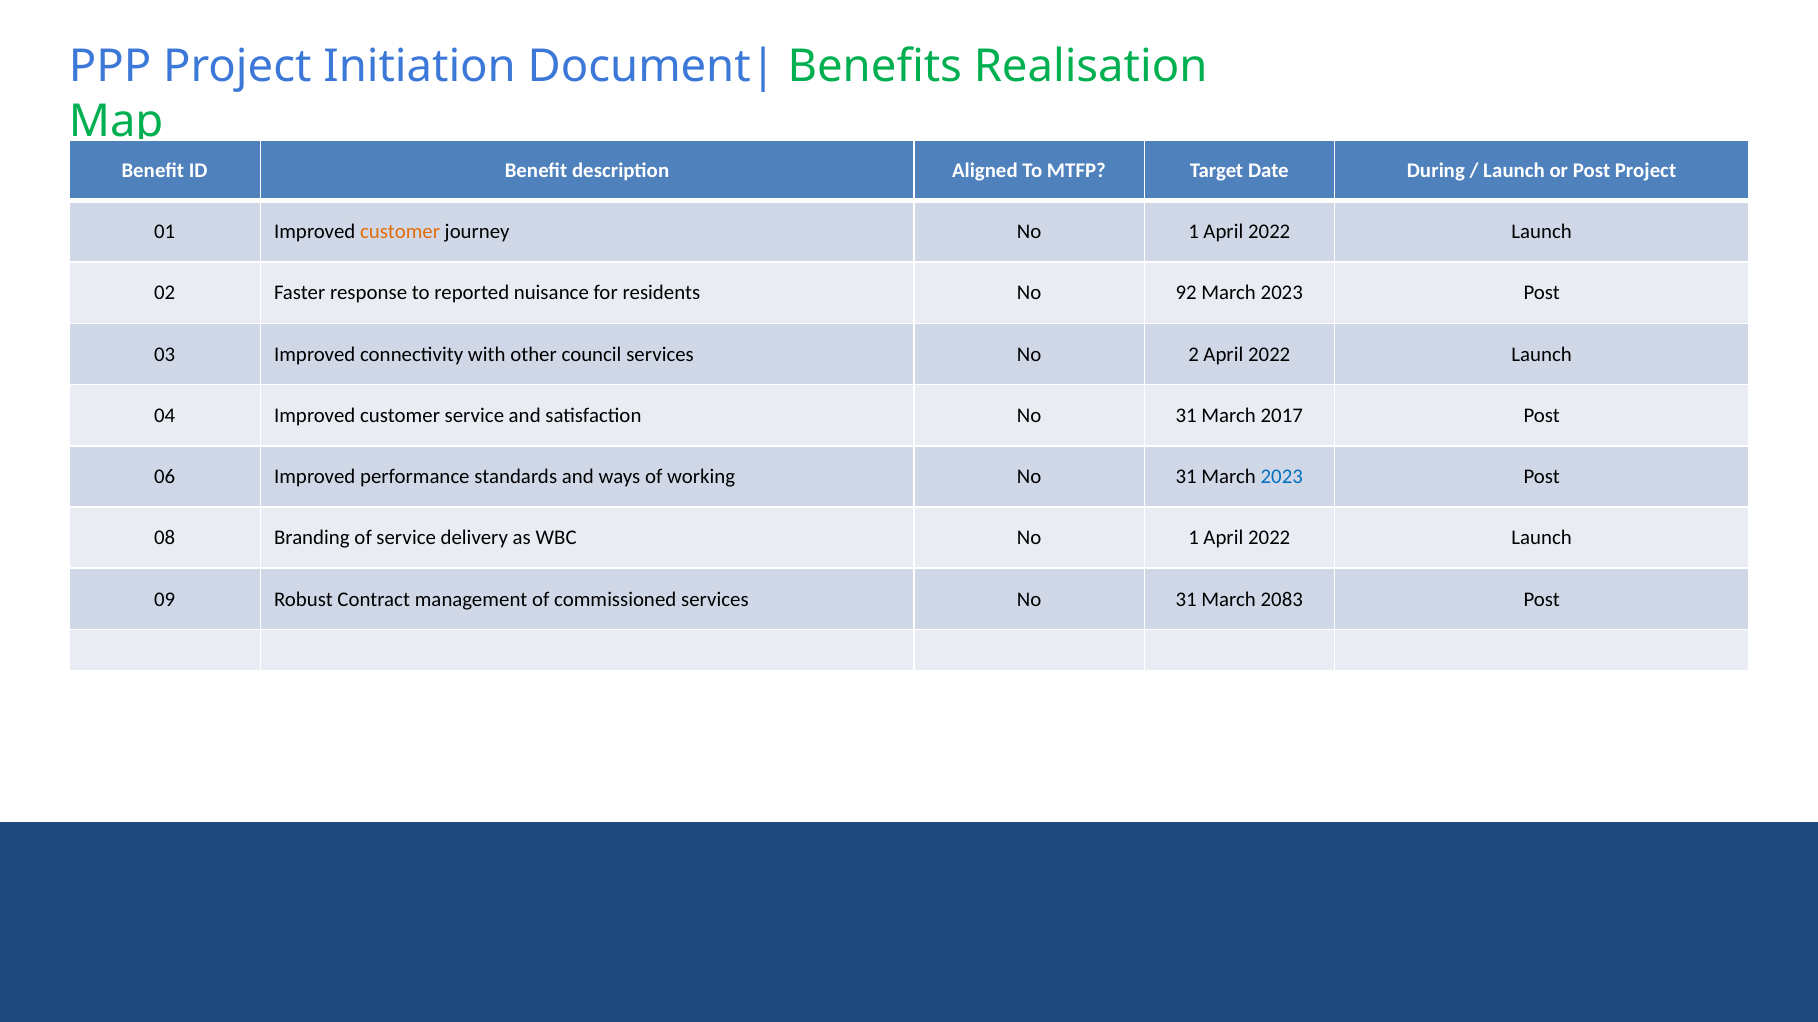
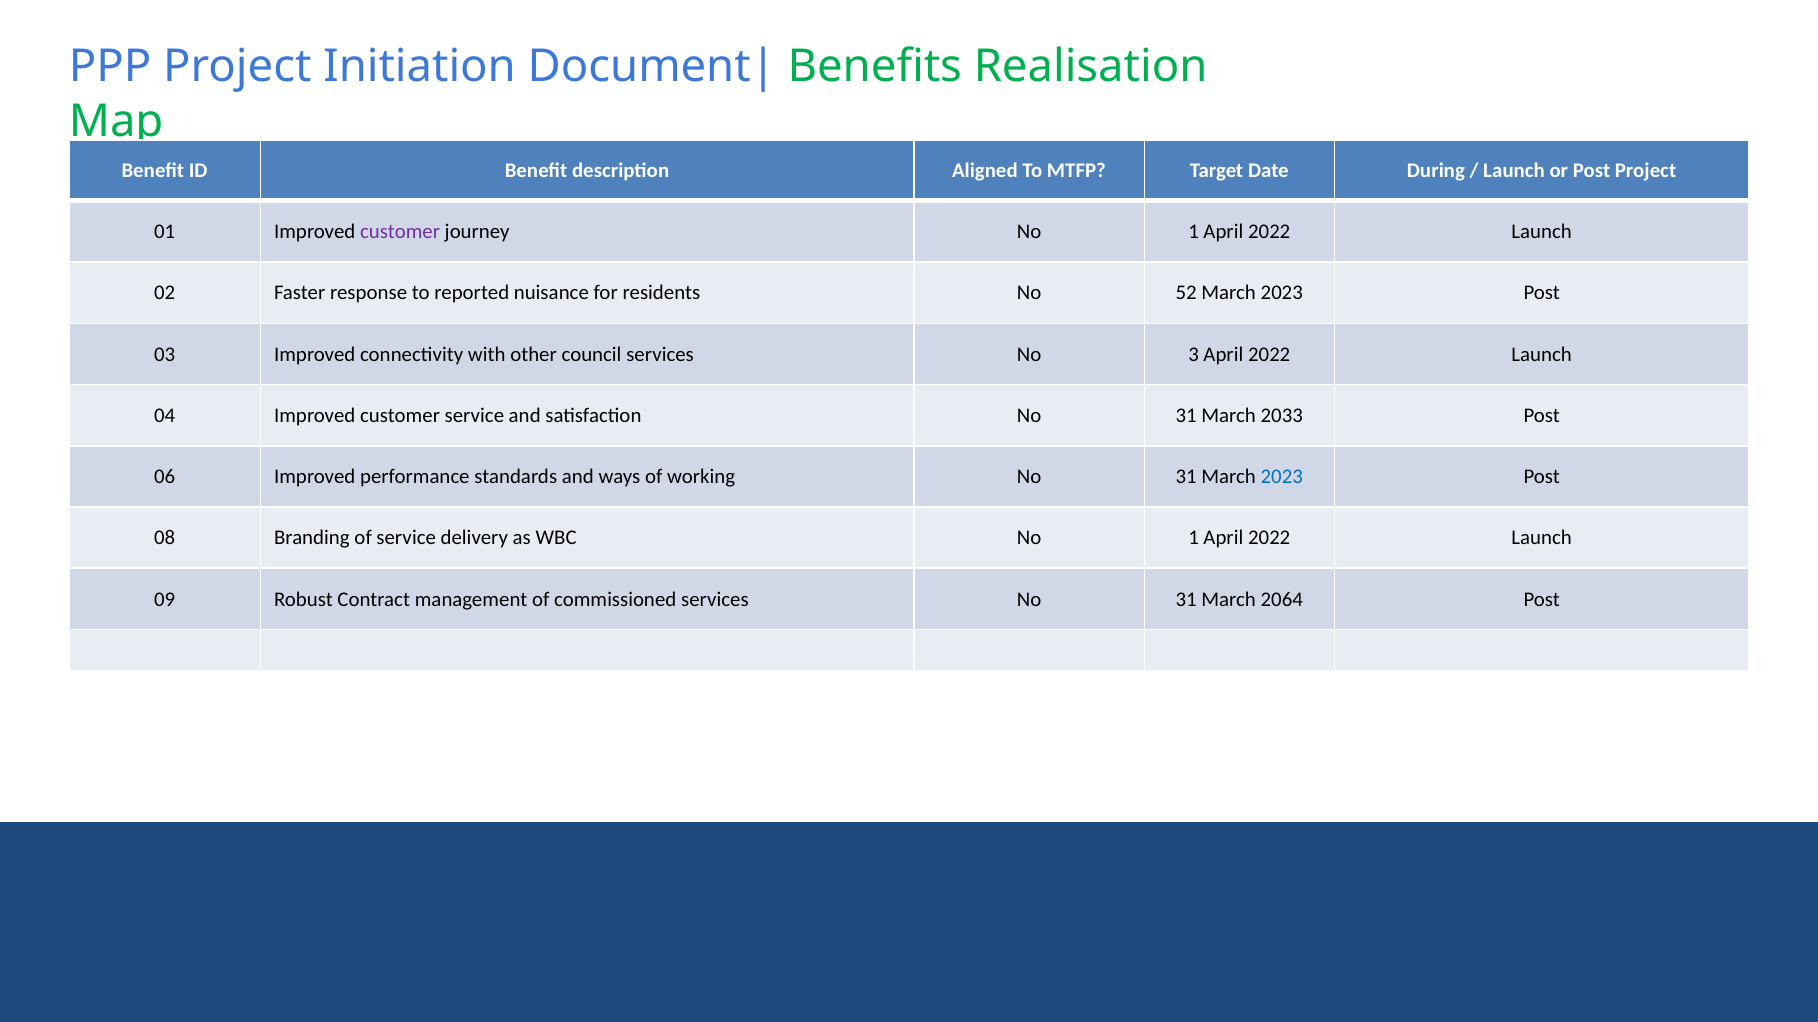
customer at (400, 232) colour: orange -> purple
92: 92 -> 52
2: 2 -> 3
2017: 2017 -> 2033
2083: 2083 -> 2064
